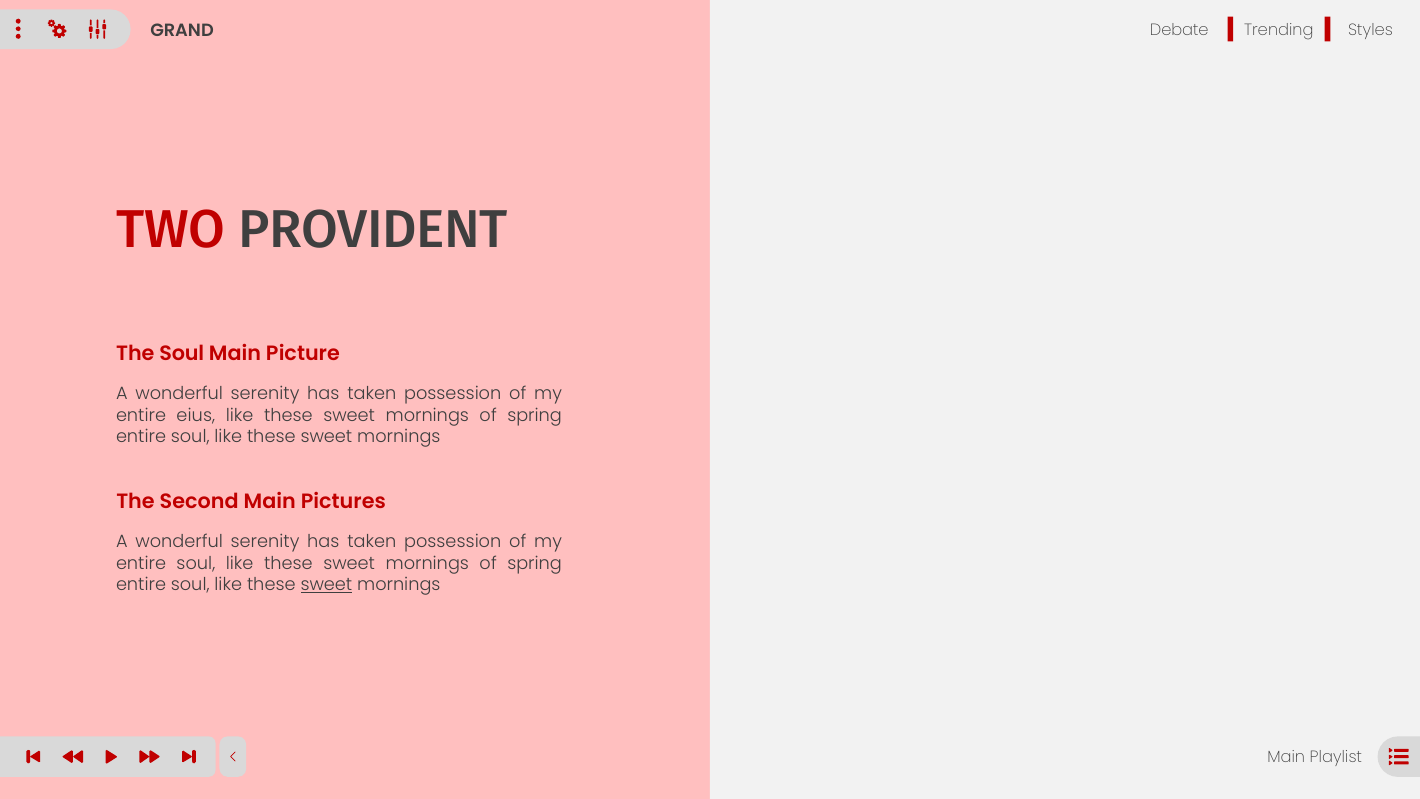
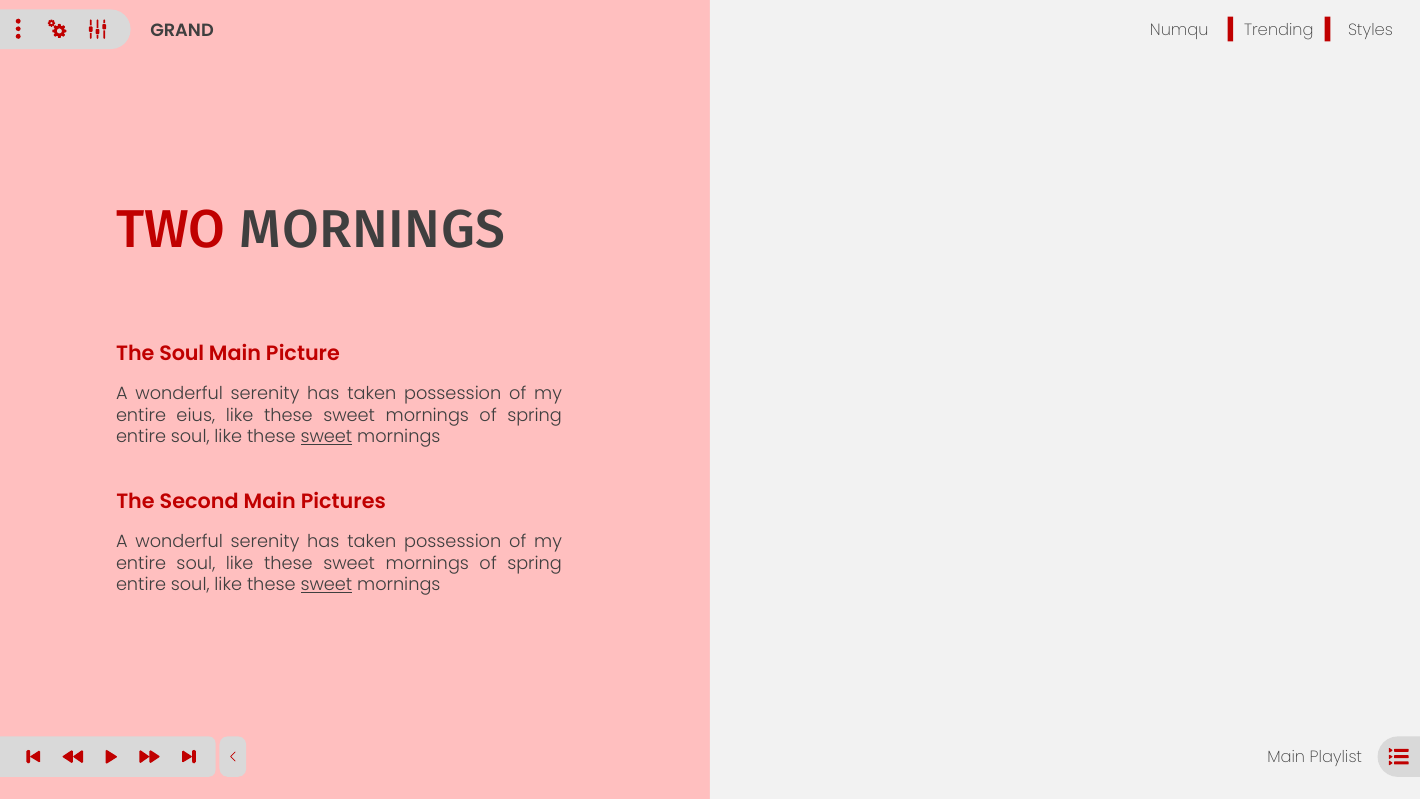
Debate: Debate -> Numqu
TWO PROVIDENT: PROVIDENT -> MORNINGS
sweet at (326, 437) underline: none -> present
